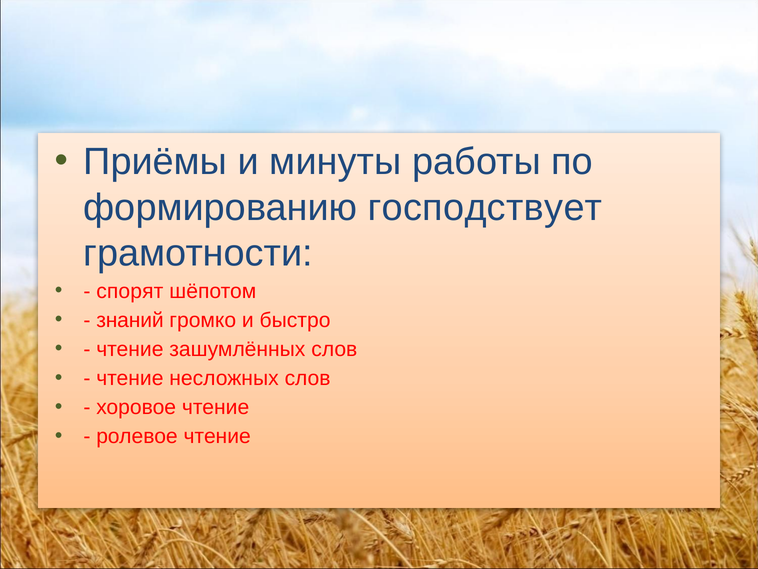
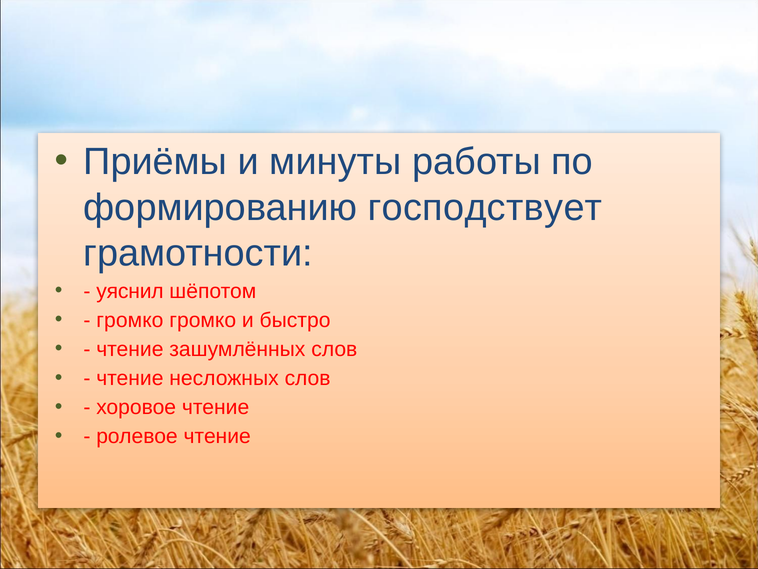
спорят: спорят -> уяснил
знаний at (130, 320): знаний -> громко
